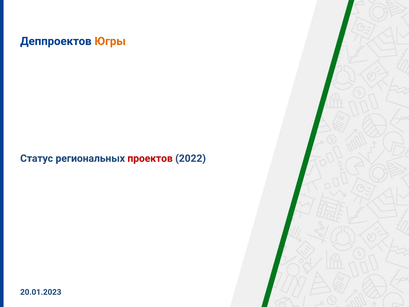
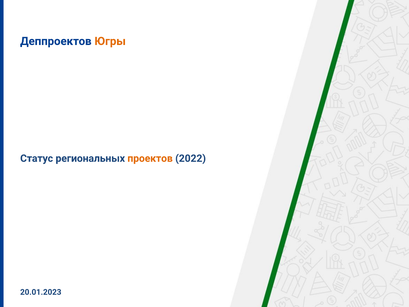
проектов colour: red -> orange
